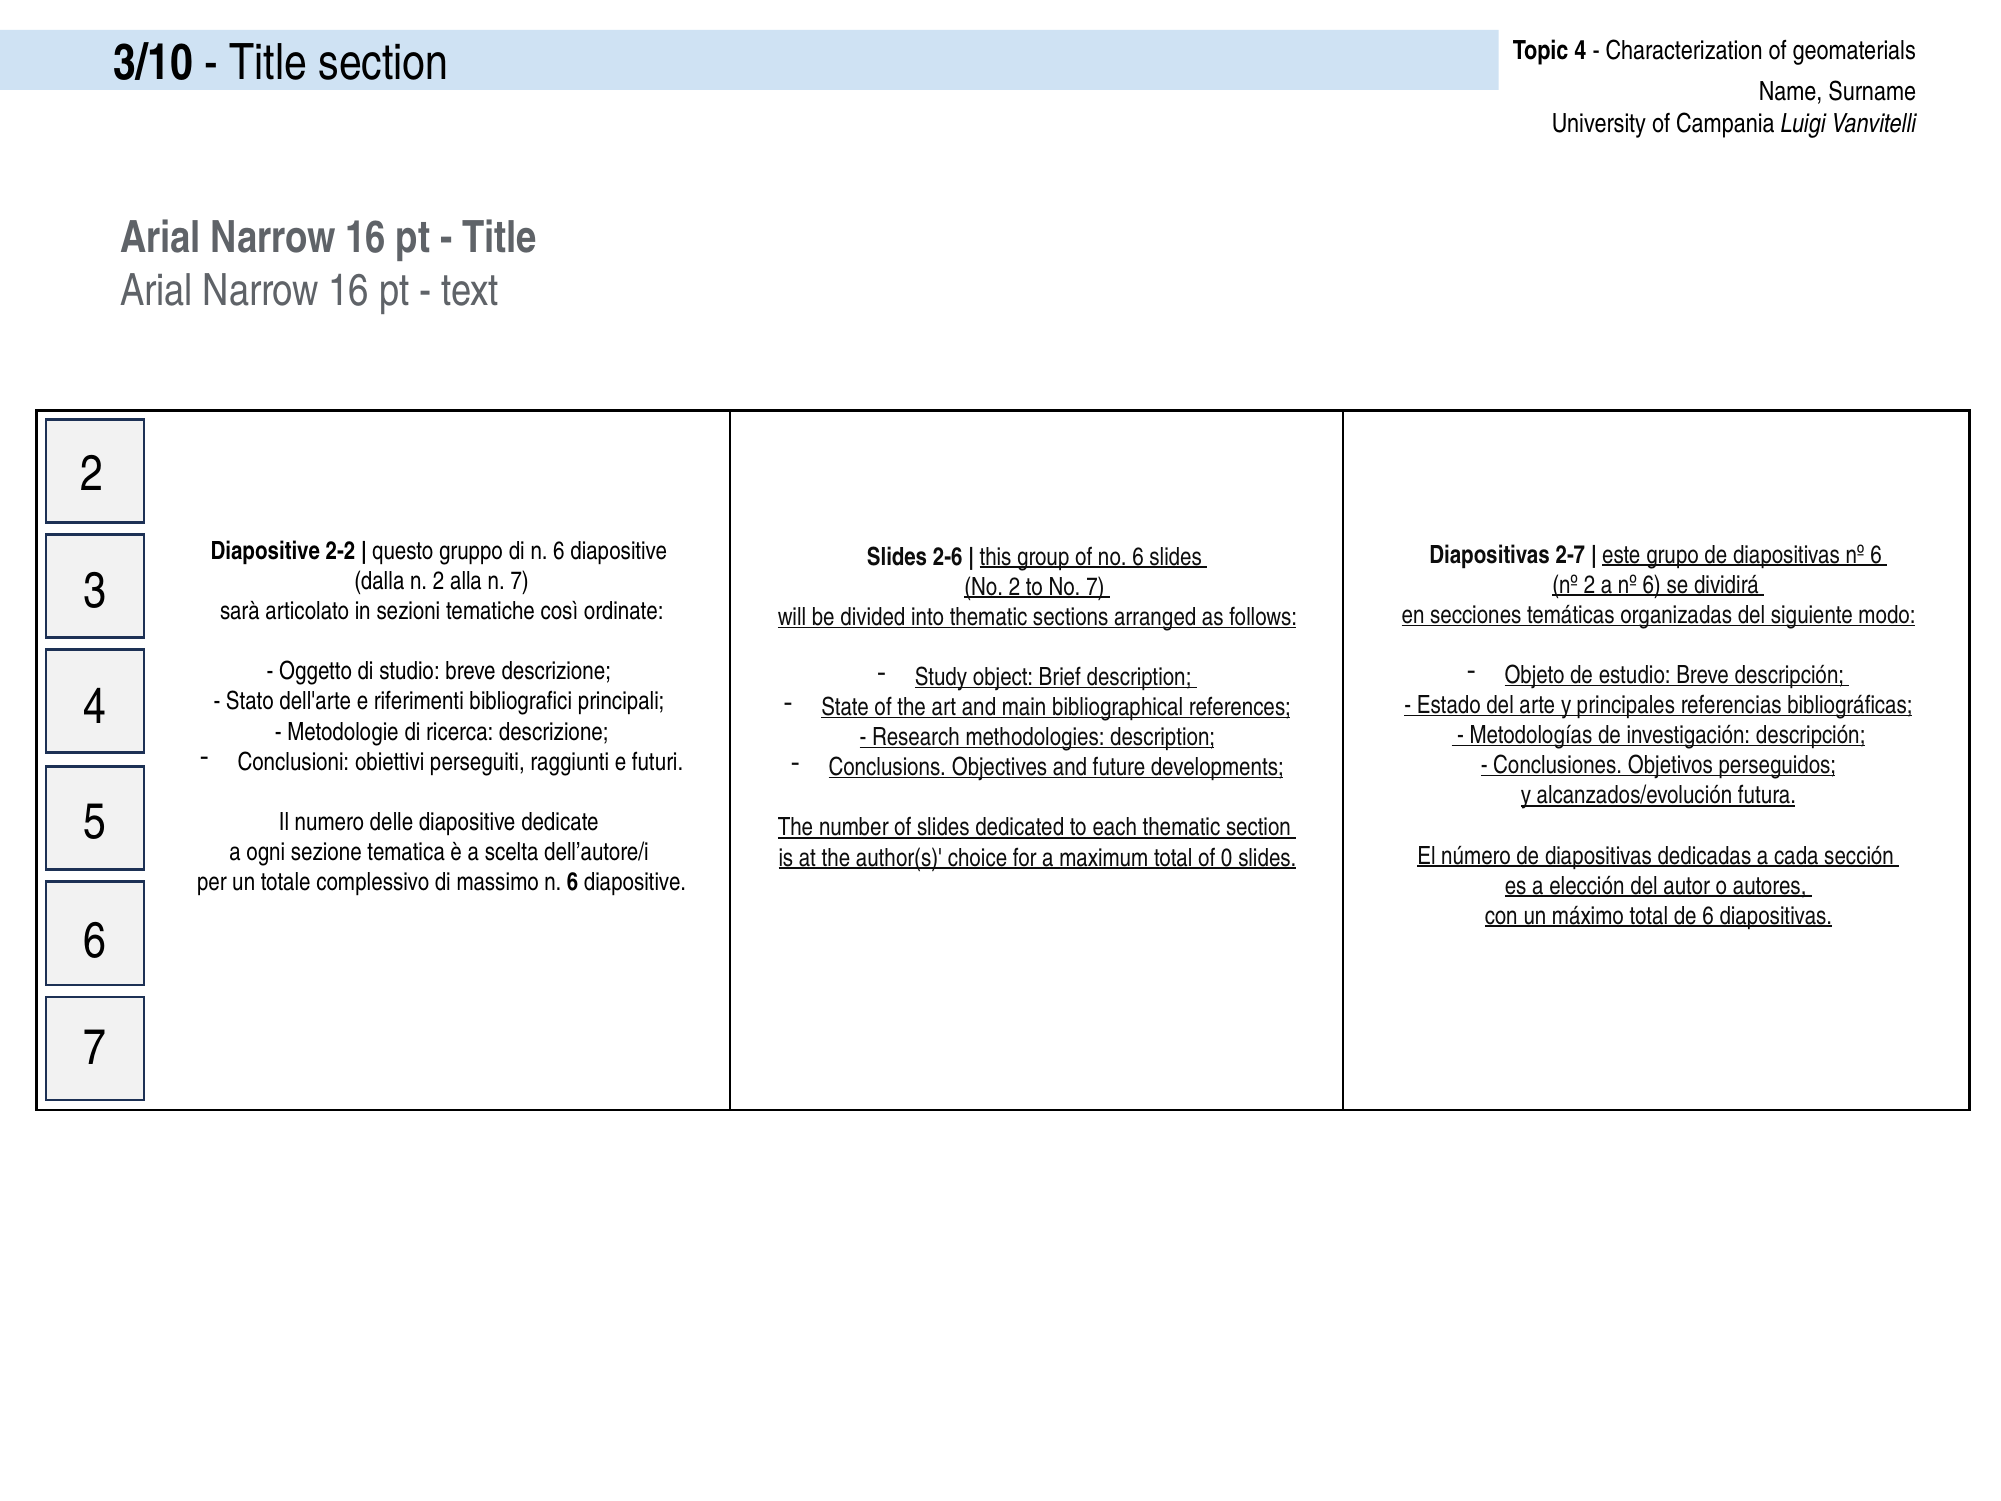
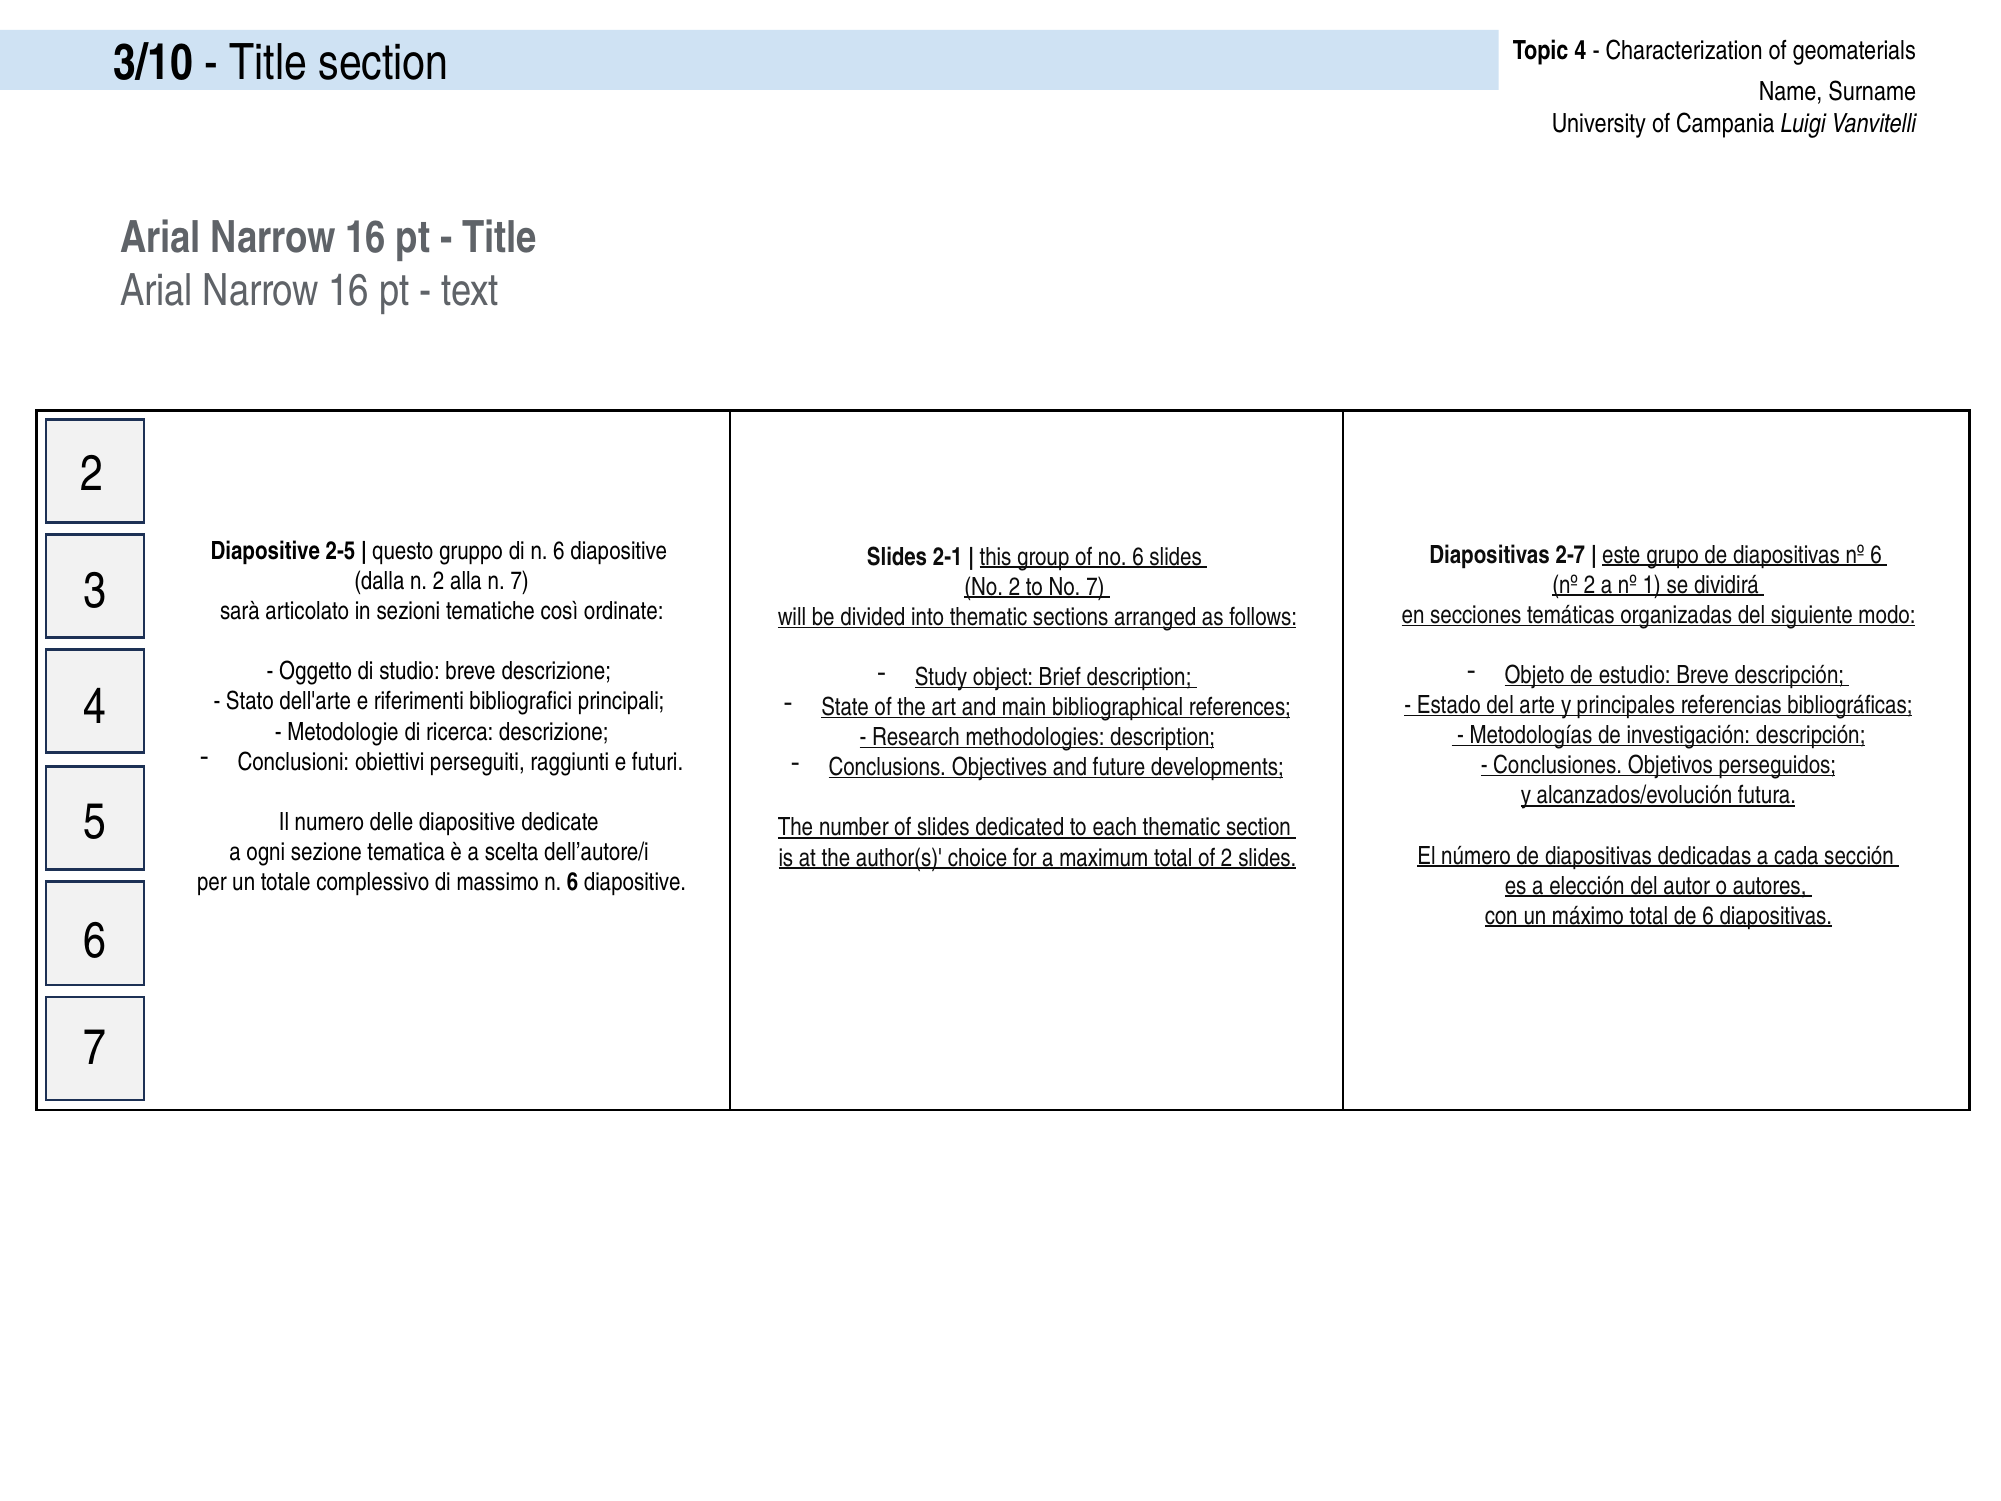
2-2: 2-2 -> 2-5
2-6: 2-6 -> 2-1
a nº 6: 6 -> 1
of 0: 0 -> 2
